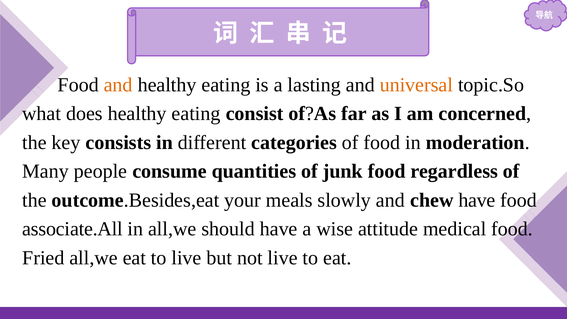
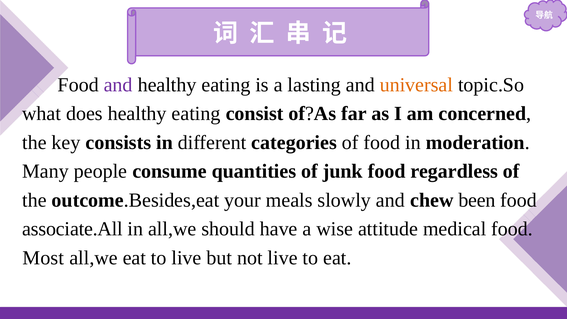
and at (118, 85) colour: orange -> purple
chew have: have -> been
Fried: Fried -> Most
